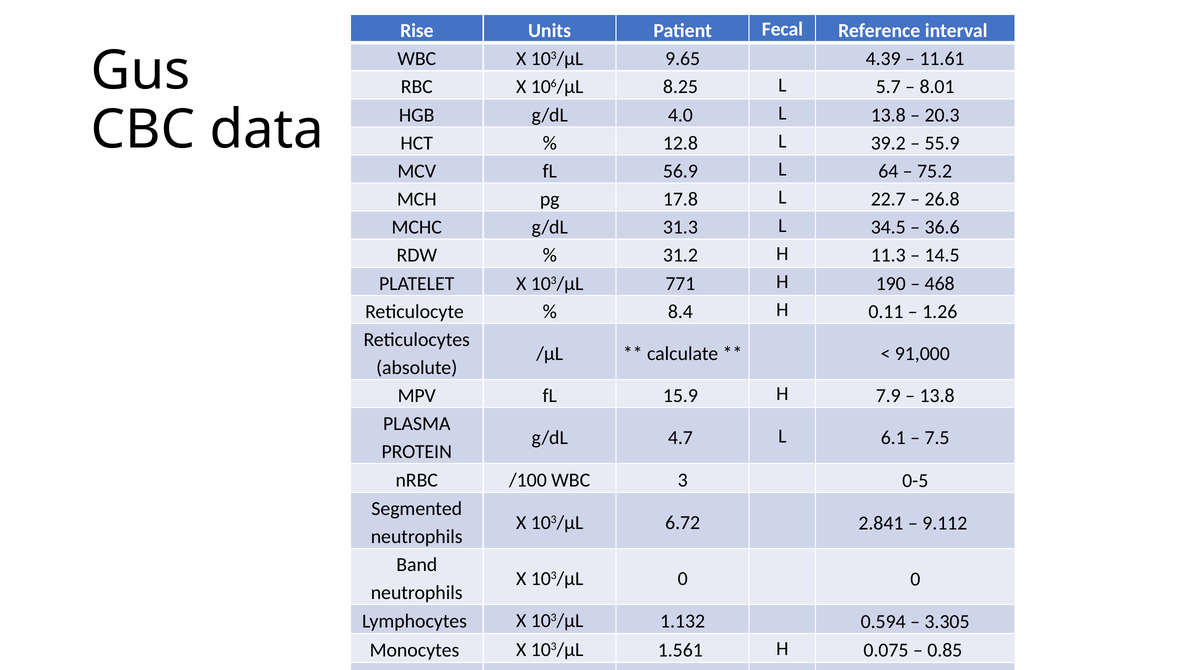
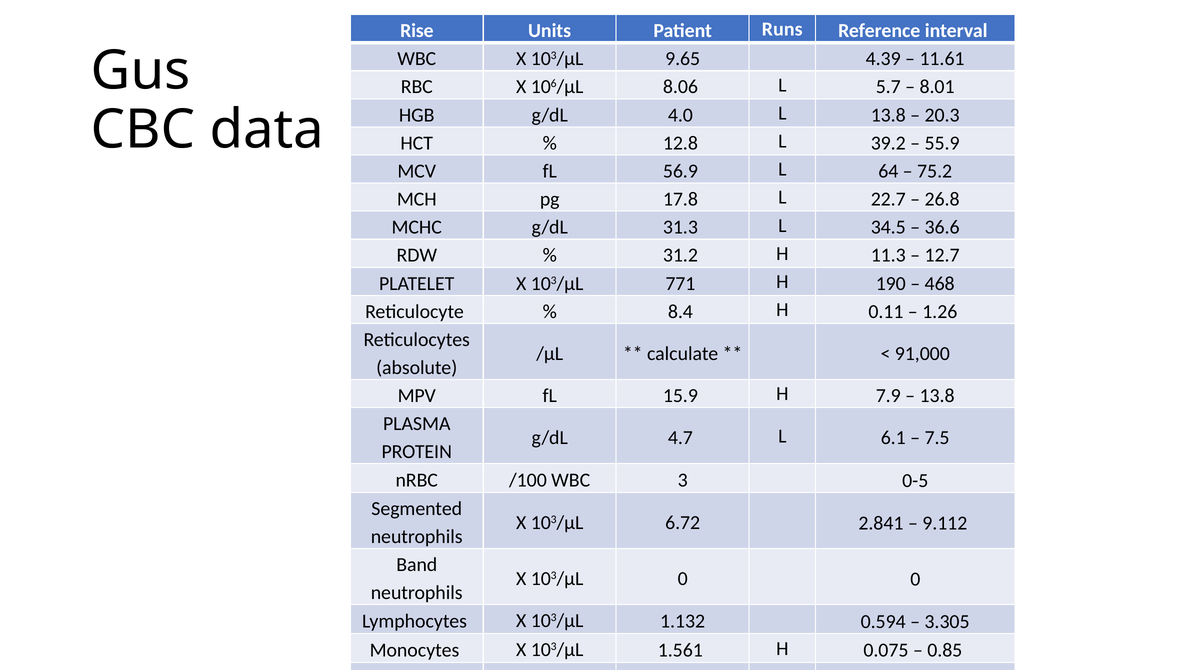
Fecal: Fecal -> Runs
8.25: 8.25 -> 8.06
14.5: 14.5 -> 12.7
